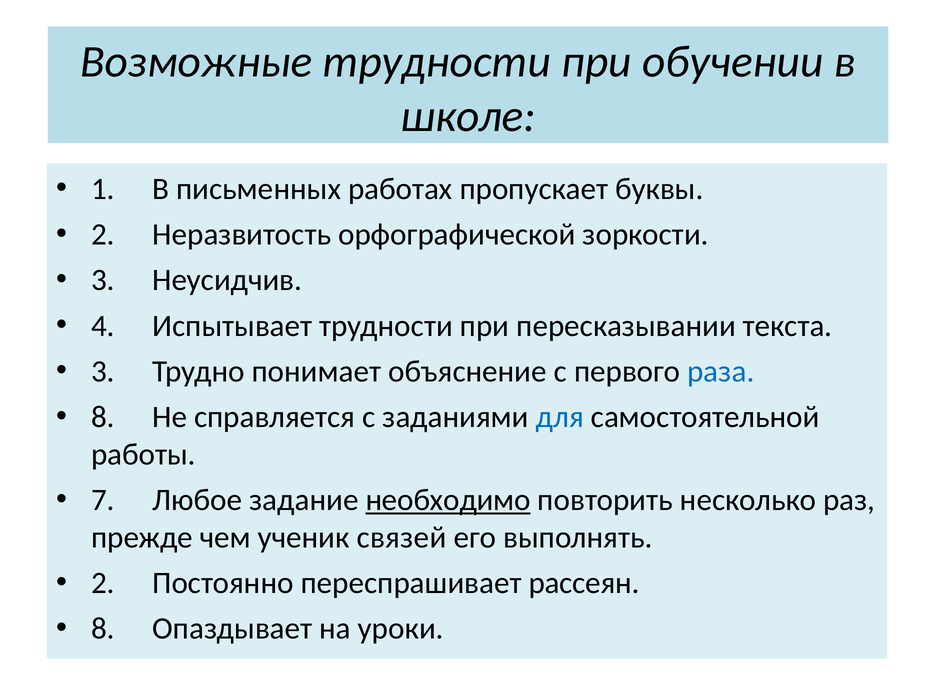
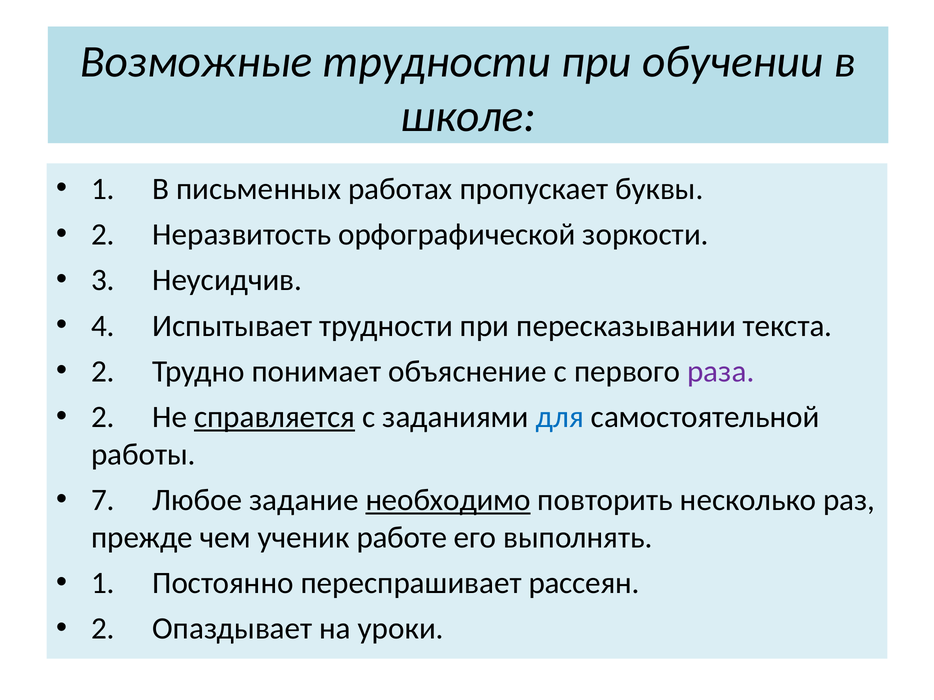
3 at (103, 372): 3 -> 2
раза colour: blue -> purple
8 at (103, 417): 8 -> 2
справляется underline: none -> present
связей: связей -> работе
2 at (103, 583): 2 -> 1
8 at (103, 629): 8 -> 2
